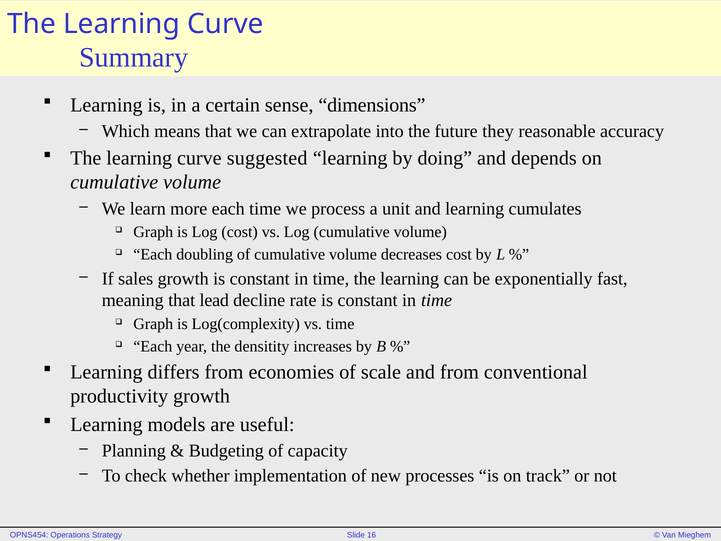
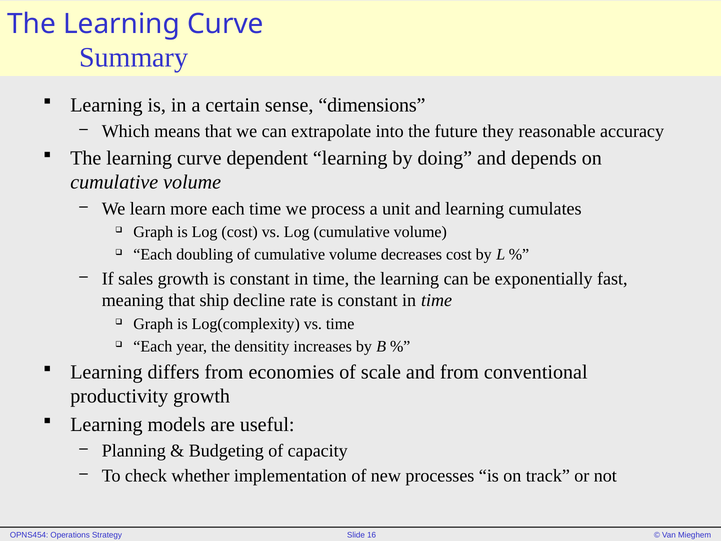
suggested: suggested -> dependent
lead: lead -> ship
